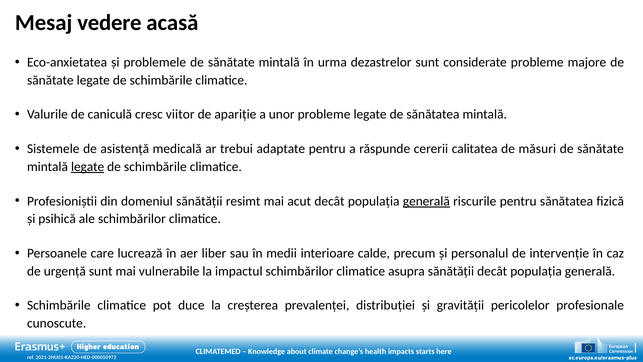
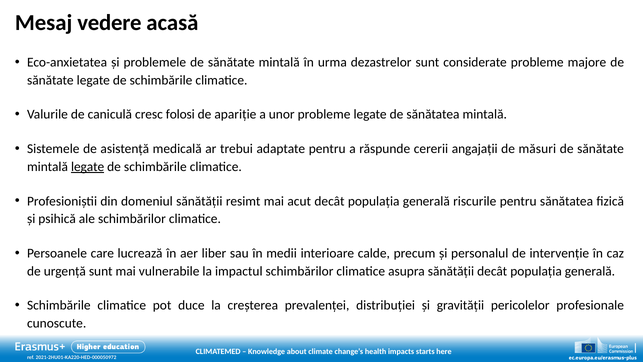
viitor: viitor -> folosi
calitatea: calitatea -> angajații
generală at (426, 201) underline: present -> none
